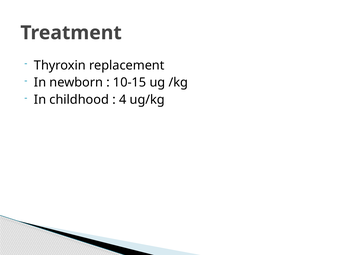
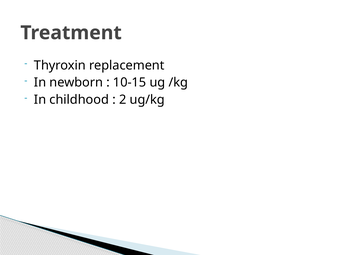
4: 4 -> 2
